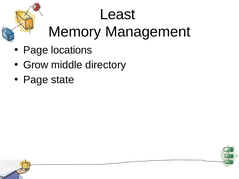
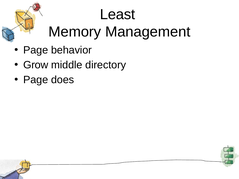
locations: locations -> behavior
state: state -> does
